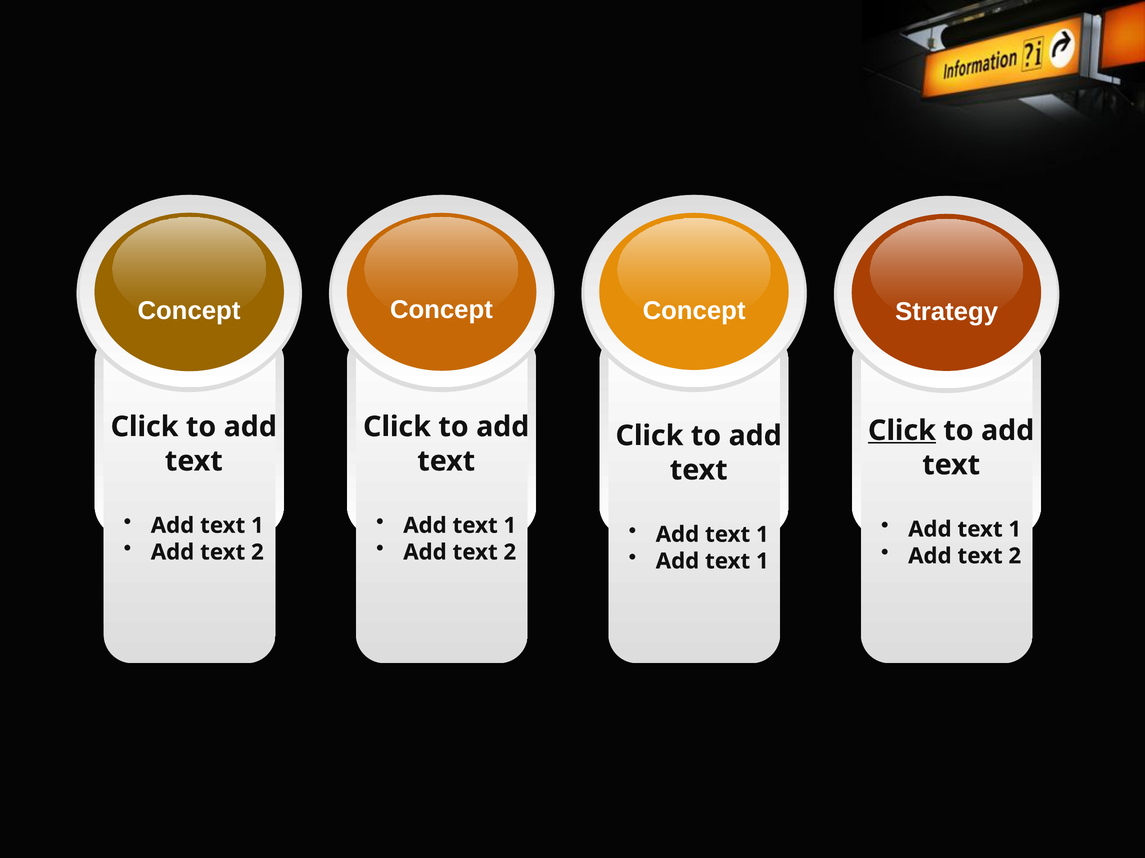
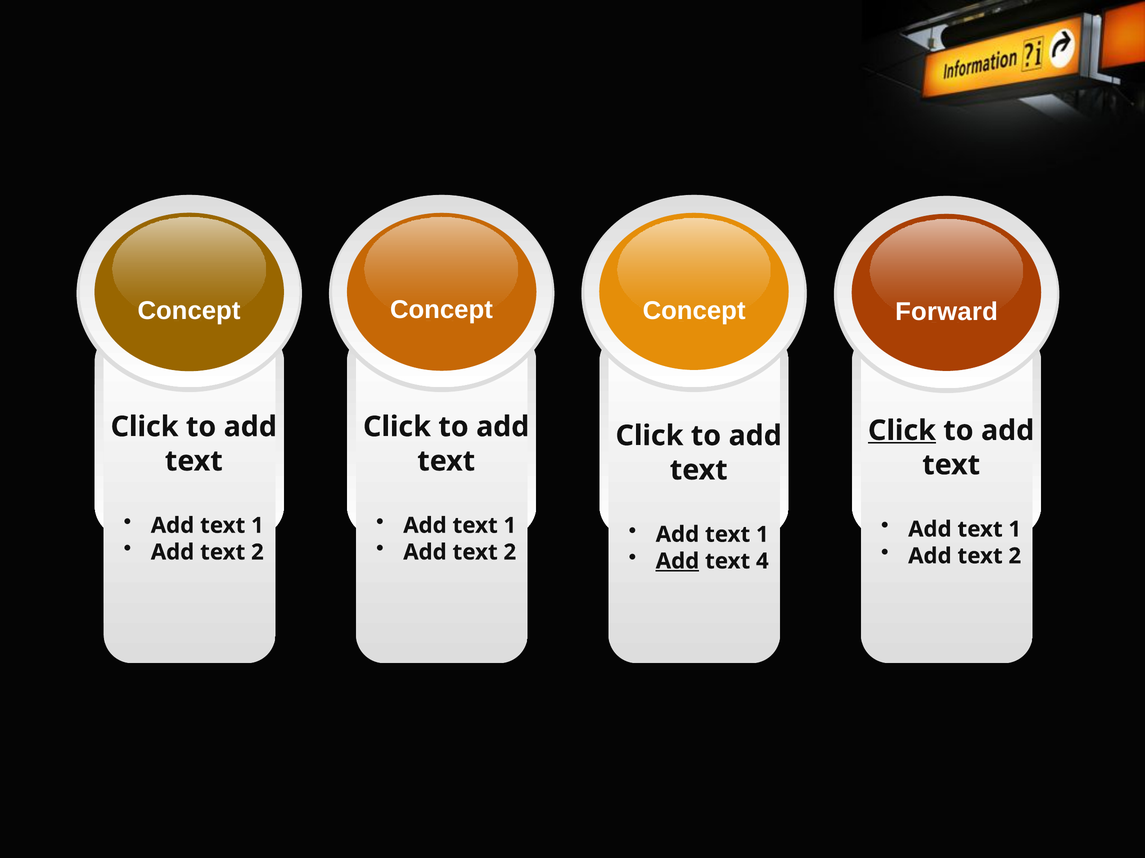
Strategy: Strategy -> Forward
Add at (677, 562) underline: none -> present
1 at (762, 562): 1 -> 4
